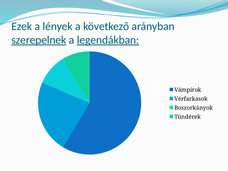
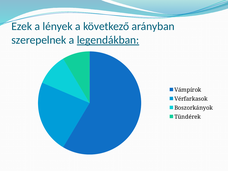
szerepelnek underline: present -> none
